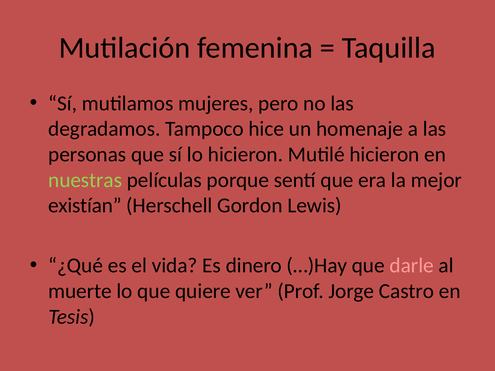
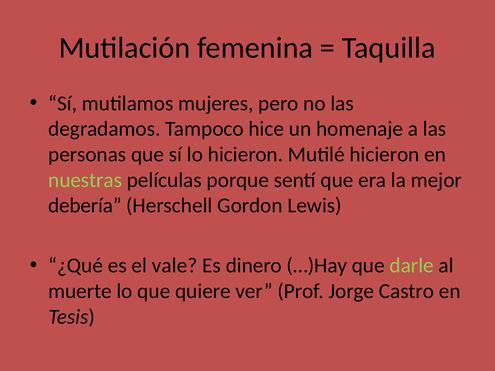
existían: existían -> debería
vida: vida -> vale
darle colour: pink -> light green
